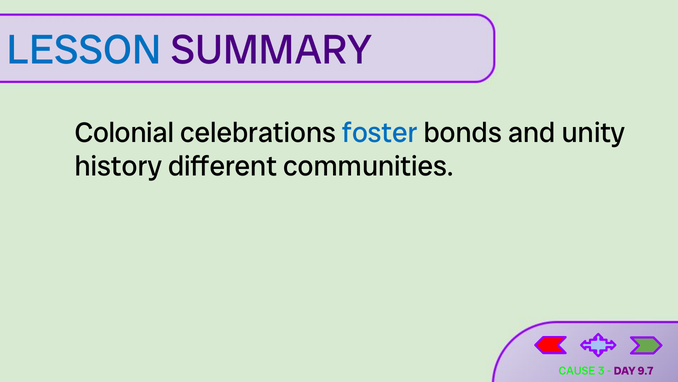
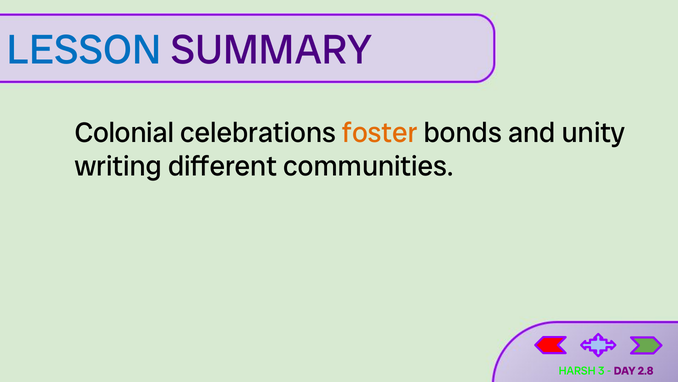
foster colour: blue -> orange
history: history -> writing
CAUSE: CAUSE -> HARSH
9.7: 9.7 -> 2.8
